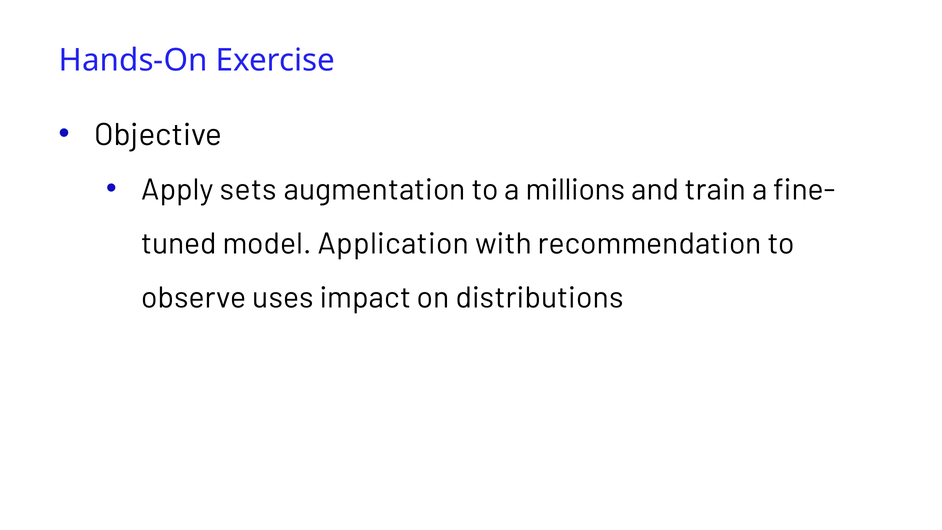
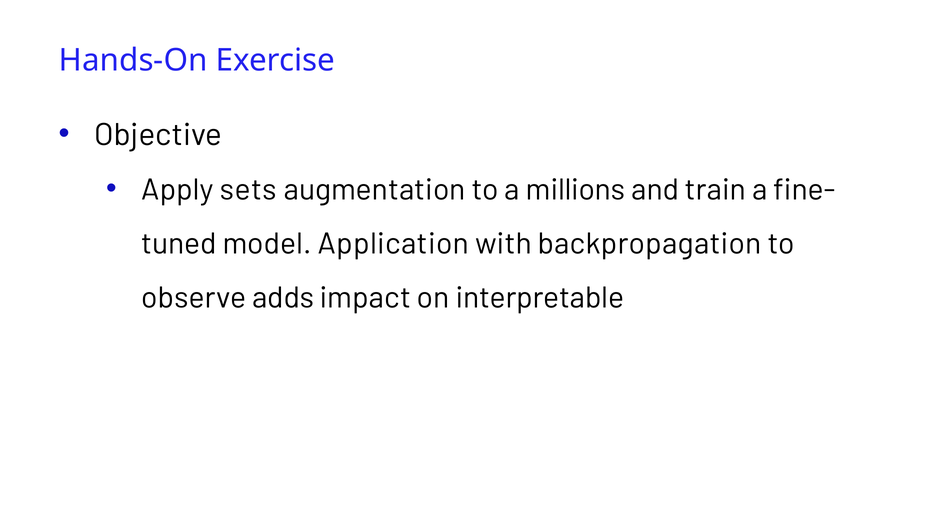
recommendation: recommendation -> backpropagation
uses: uses -> adds
distributions: distributions -> interpretable
